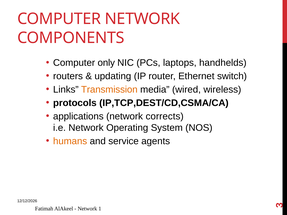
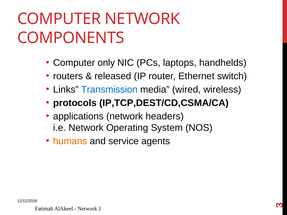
updating: updating -> released
Transmission colour: orange -> blue
corrects: corrects -> headers
